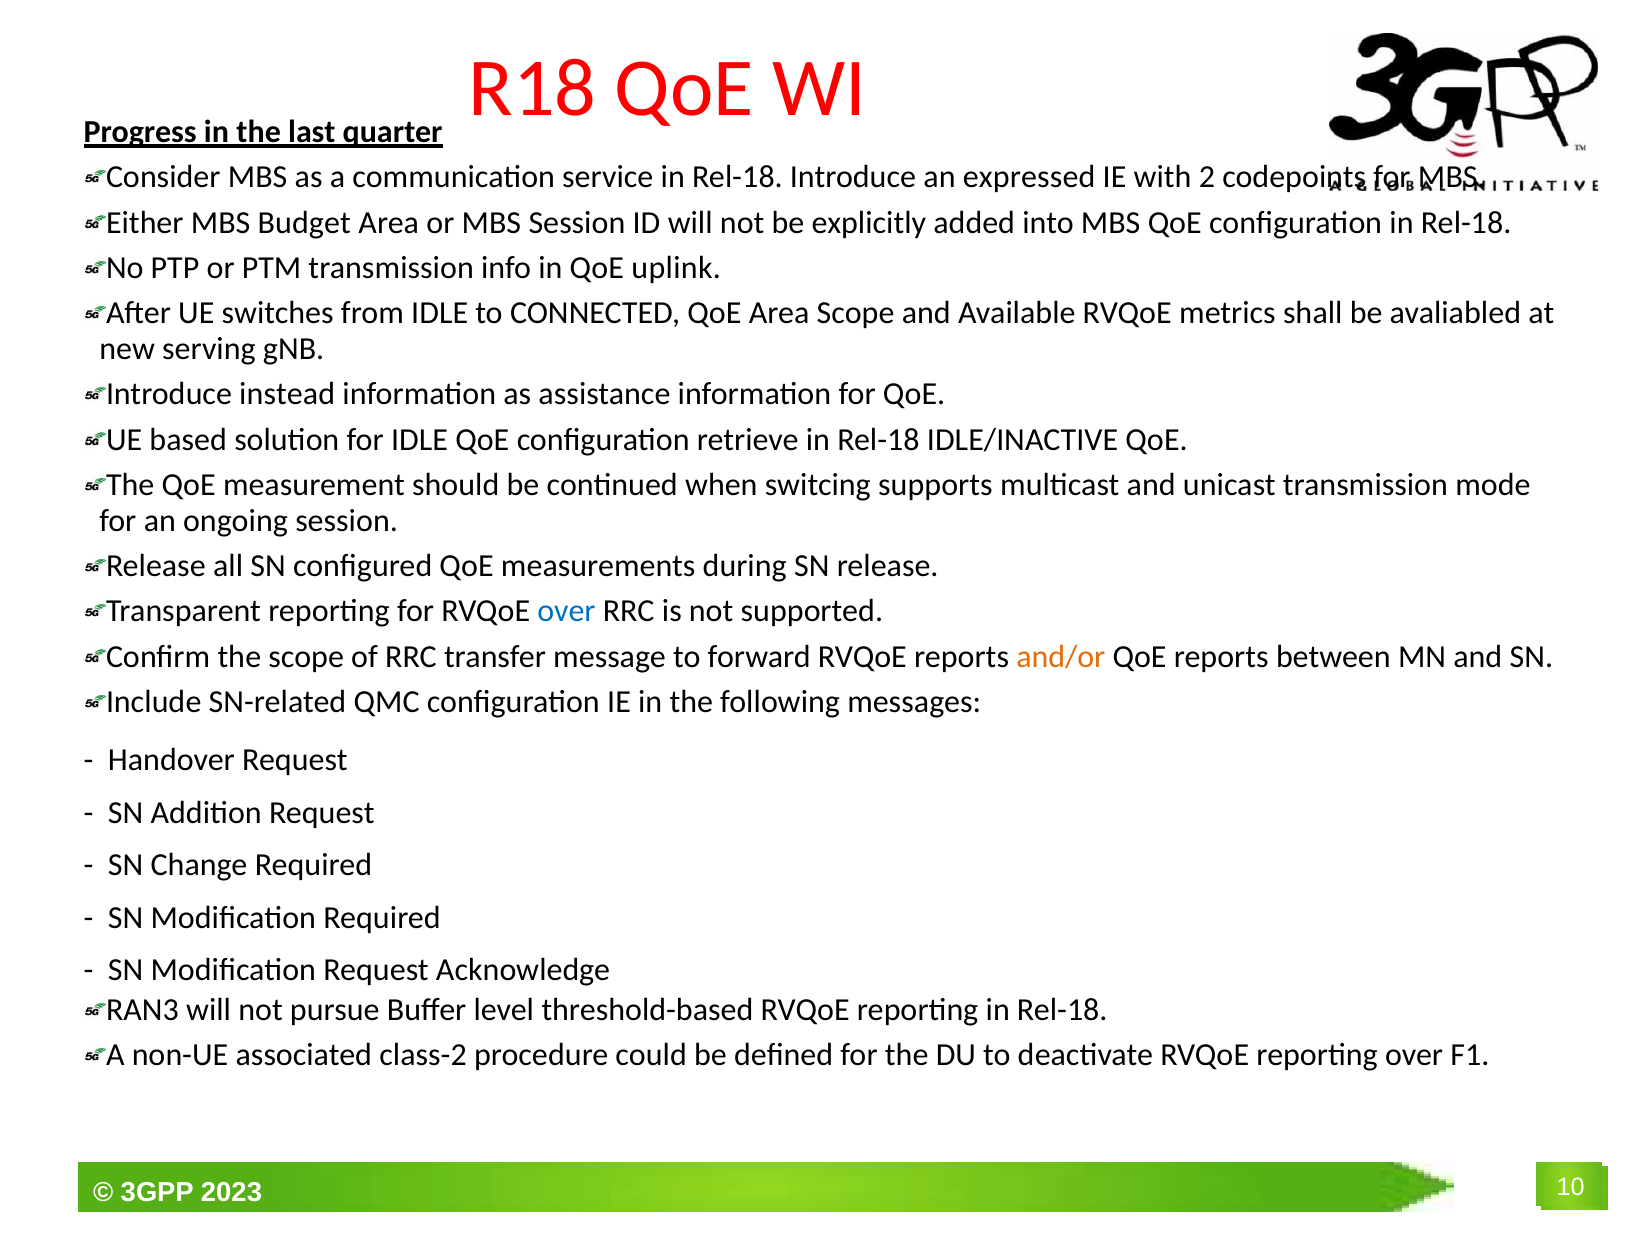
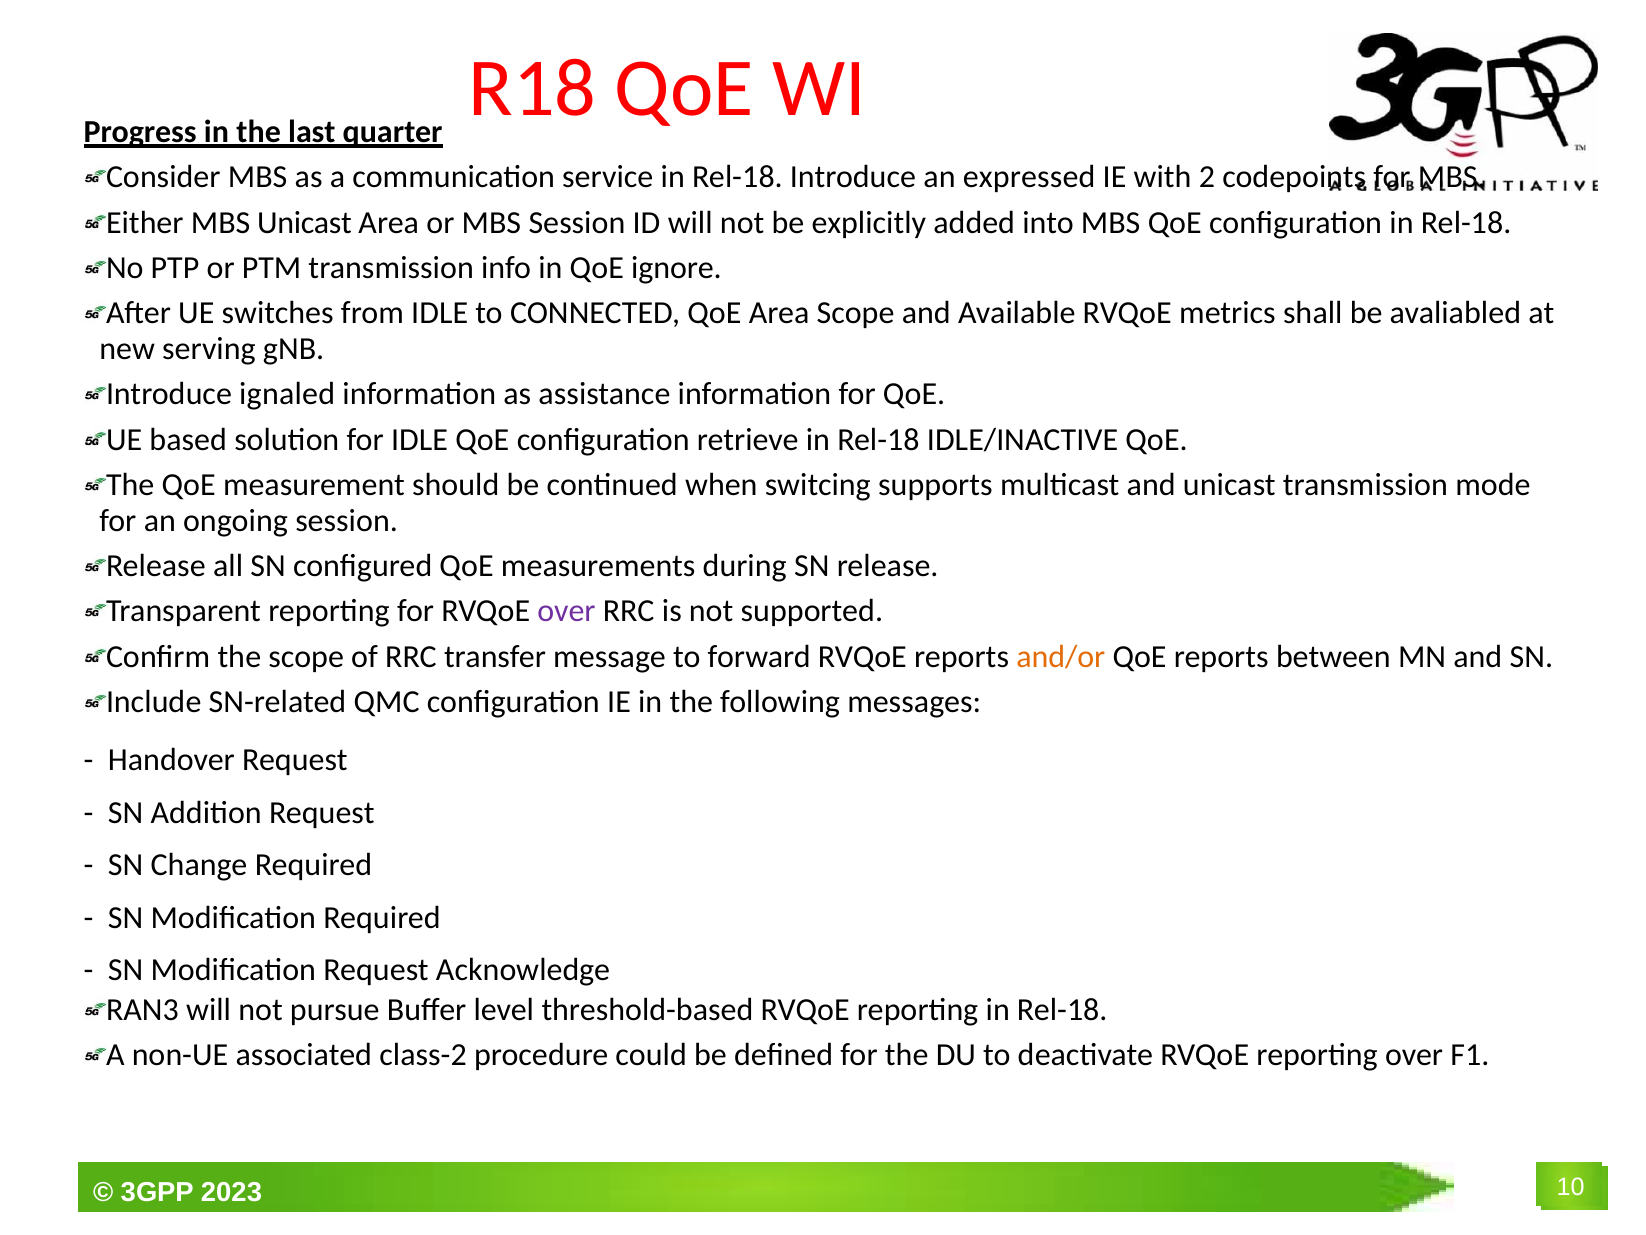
MBS Budget: Budget -> Unicast
uplink: uplink -> ignore
instead: instead -> ignaled
over at (566, 611) colour: blue -> purple
